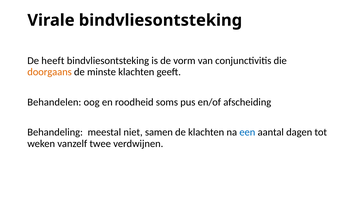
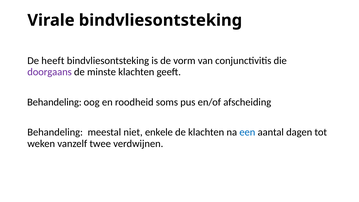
doorgaans colour: orange -> purple
Behandelen at (54, 102): Behandelen -> Behandeling
samen: samen -> enkele
